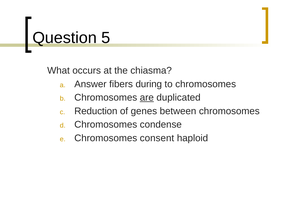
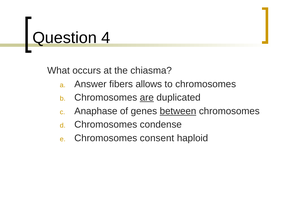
5: 5 -> 4
during: during -> allows
Reduction: Reduction -> Anaphase
between underline: none -> present
